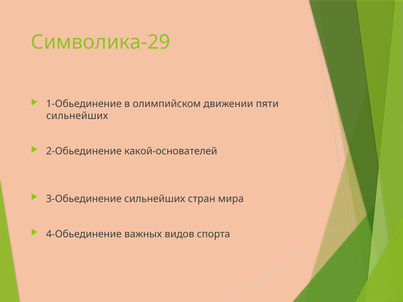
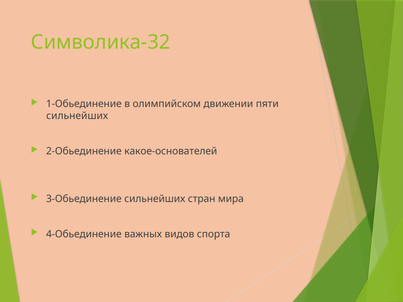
Символика-29: Символика-29 -> Символика-32
какой-основателей: какой-основателей -> какое-основателей
